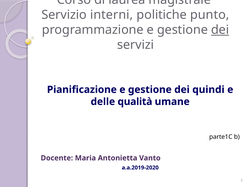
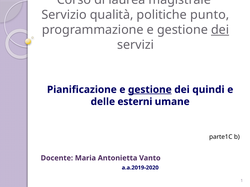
interni: interni -> qualità
gestione at (150, 90) underline: none -> present
qualità: qualità -> esterni
